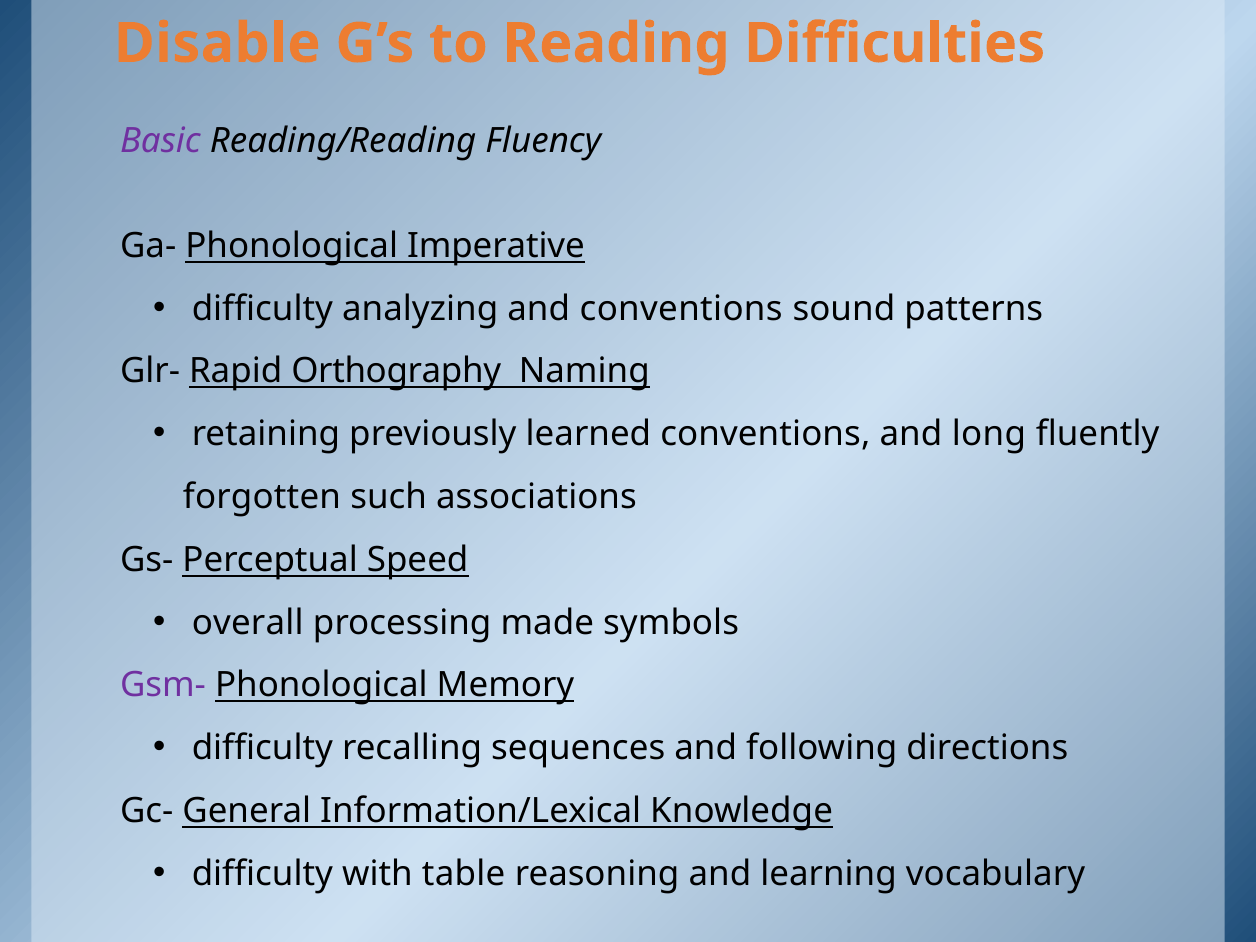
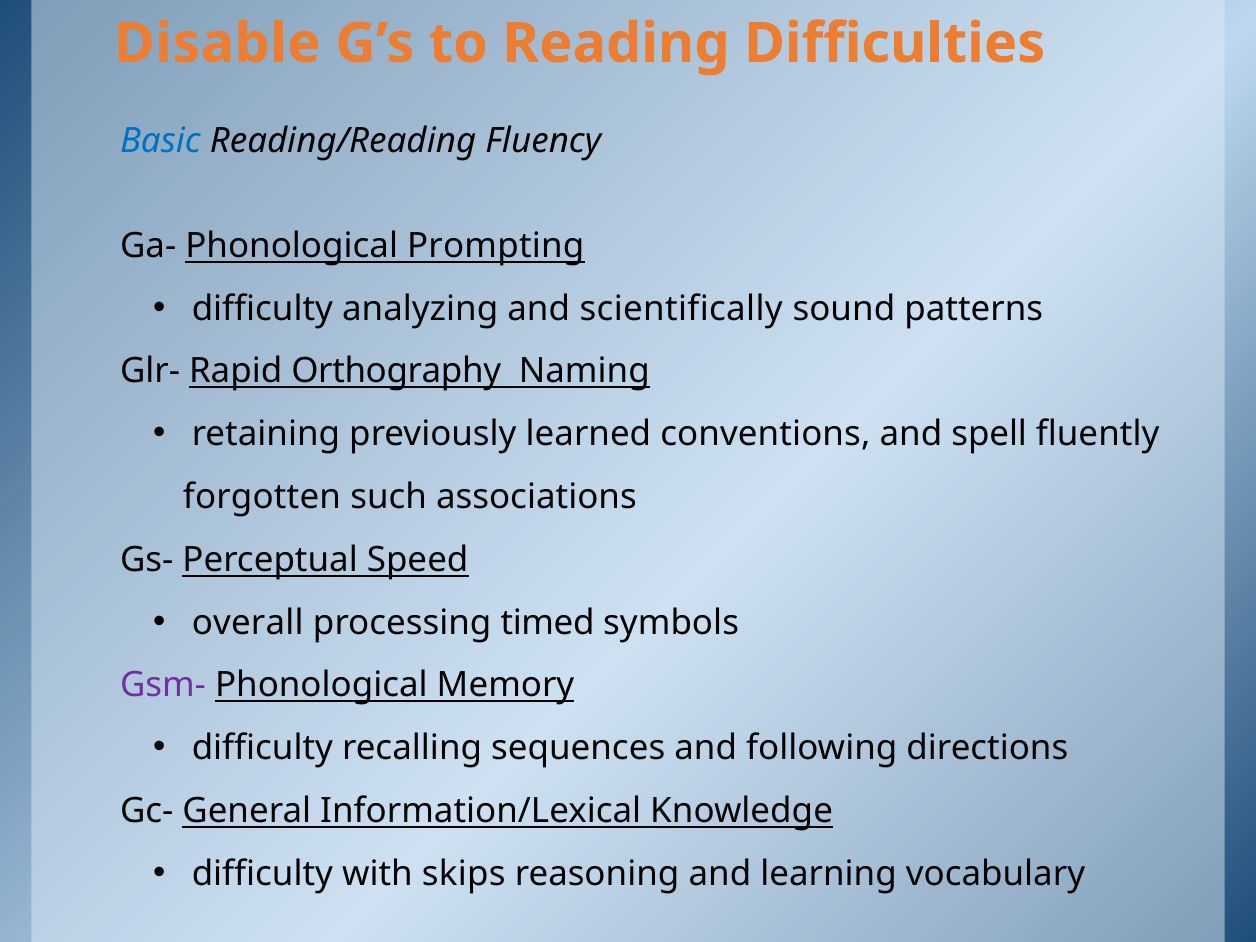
Basic colour: purple -> blue
Imperative: Imperative -> Prompting
and conventions: conventions -> scientifically
long: long -> spell
made: made -> timed
table: table -> skips
